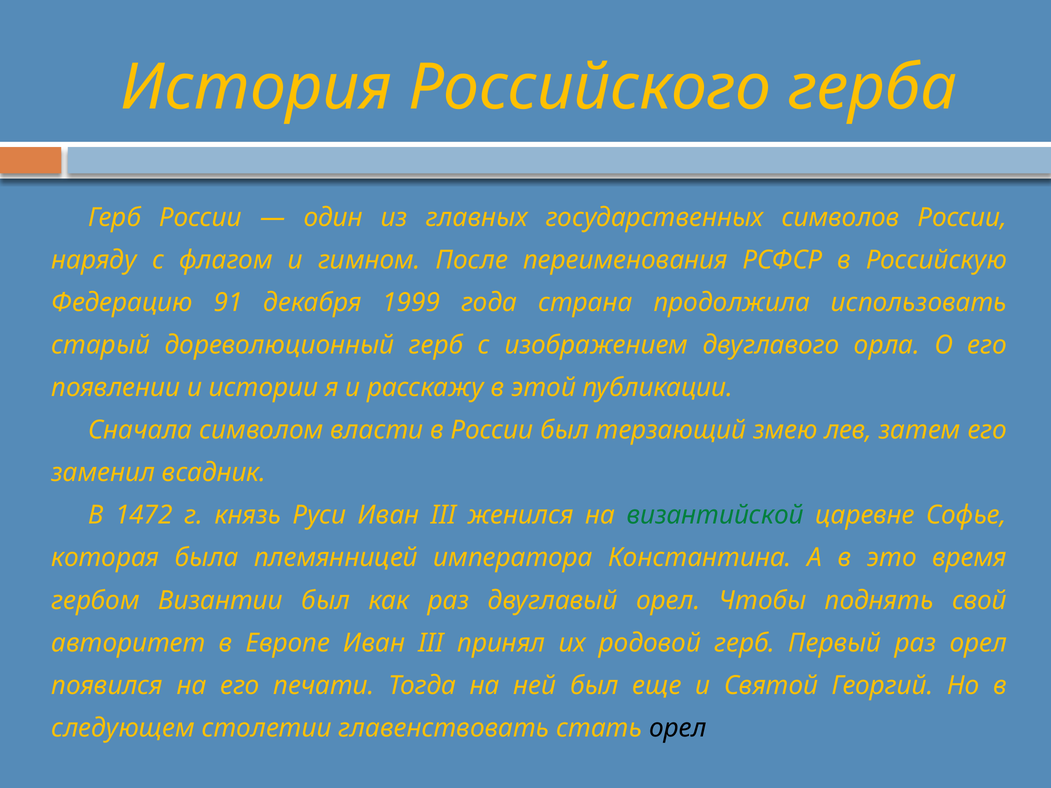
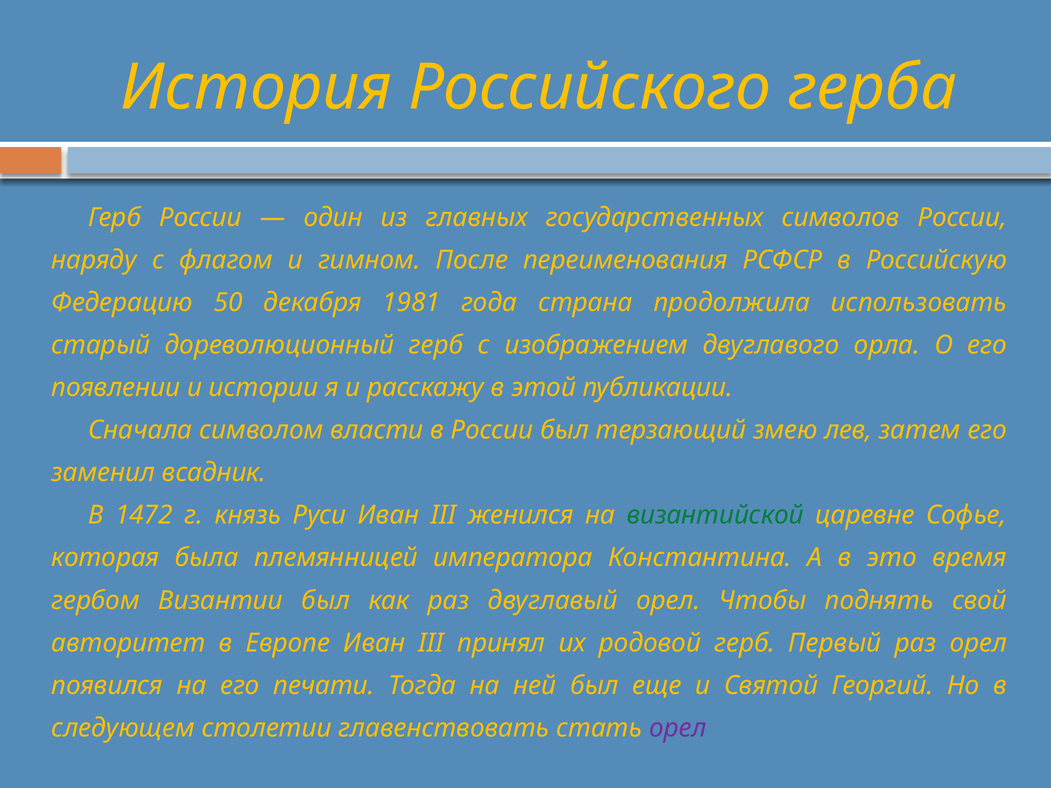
91: 91 -> 50
1999: 1999 -> 1981
орел at (678, 728) colour: black -> purple
